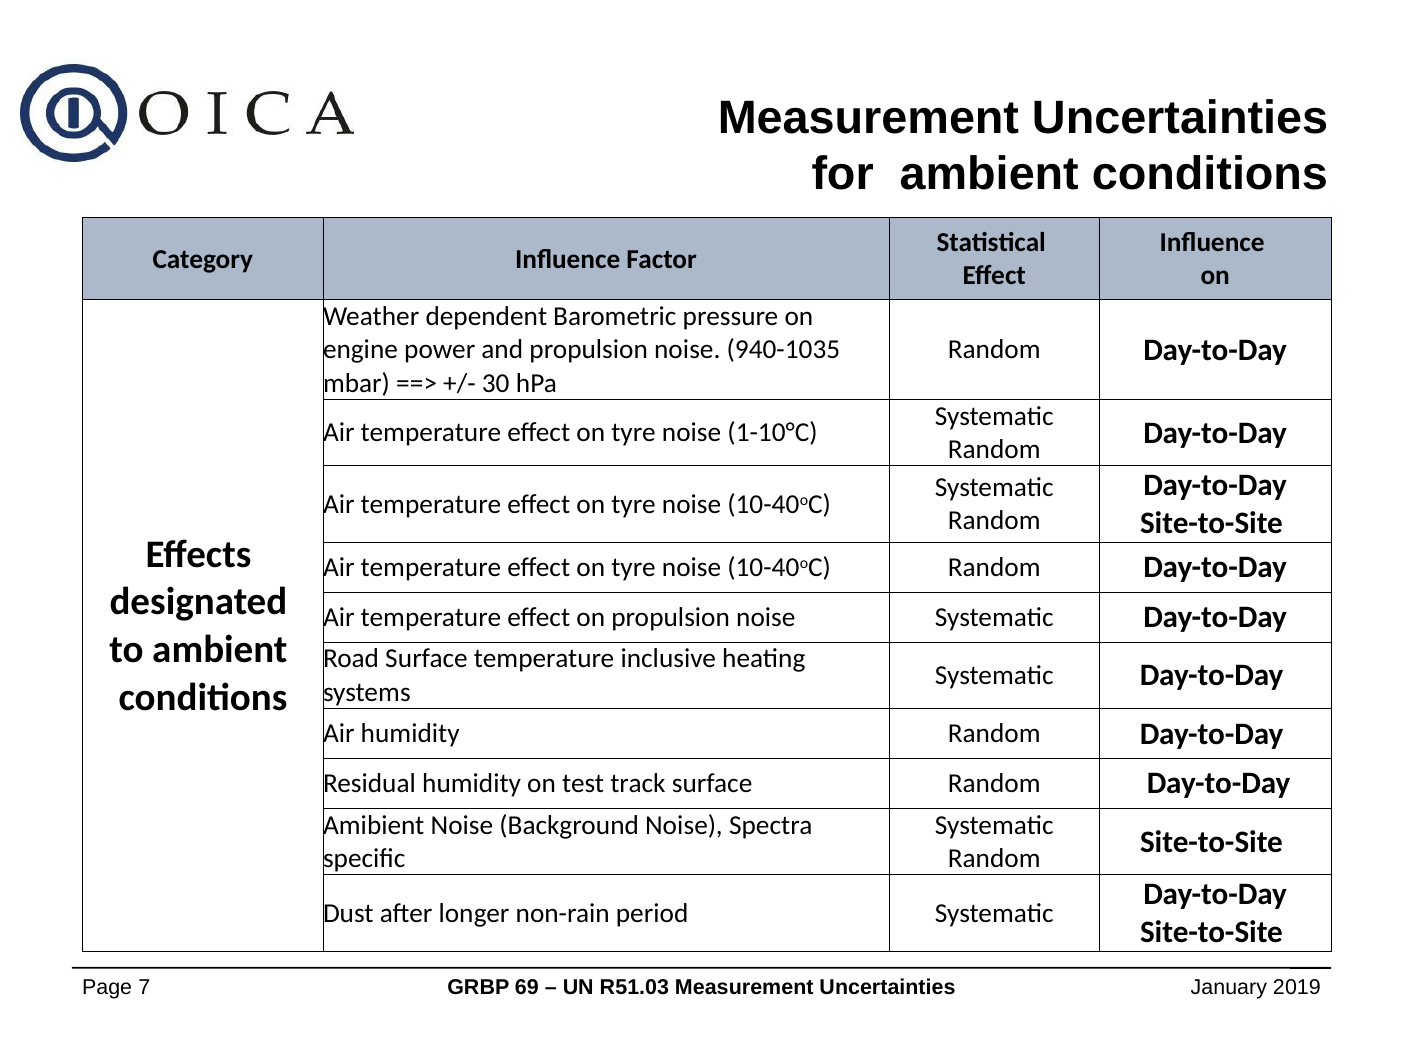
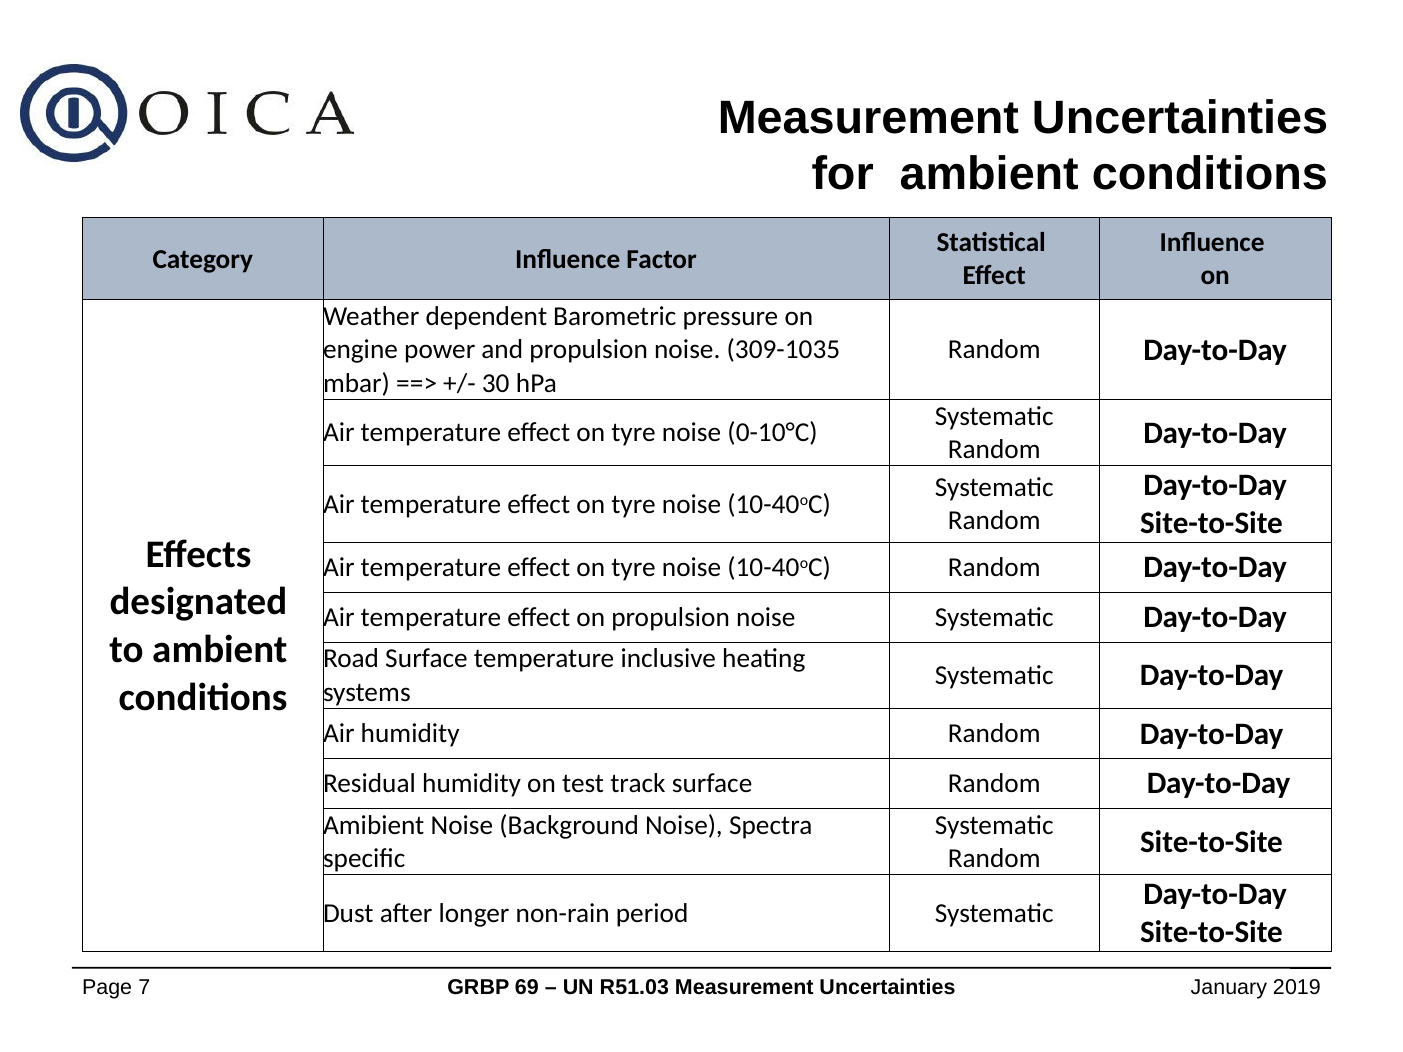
940-1035: 940-1035 -> 309-1035
1-10°C: 1-10°C -> 0-10°C
